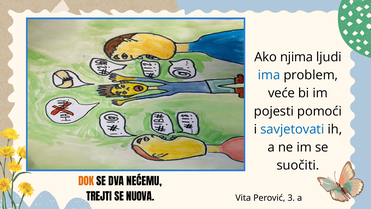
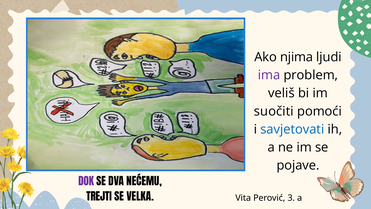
ima colour: blue -> purple
veće: veće -> veliš
pojesti: pojesti -> suočiti
suočiti: suočiti -> pojave
DOK colour: orange -> purple
NUOVA: NUOVA -> VELKA
